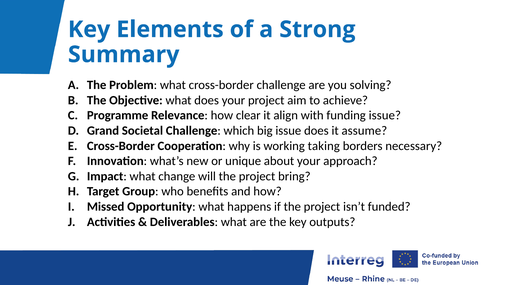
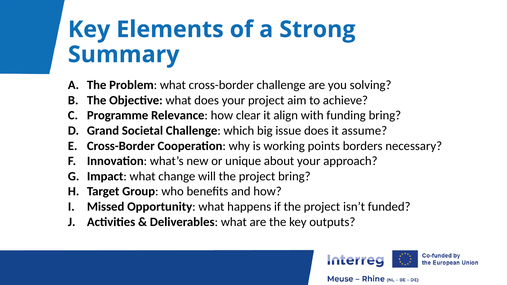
funding issue: issue -> bring
taking: taking -> points
